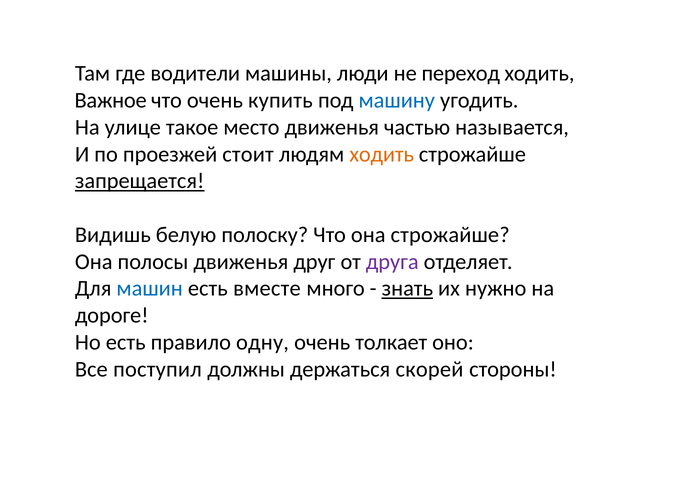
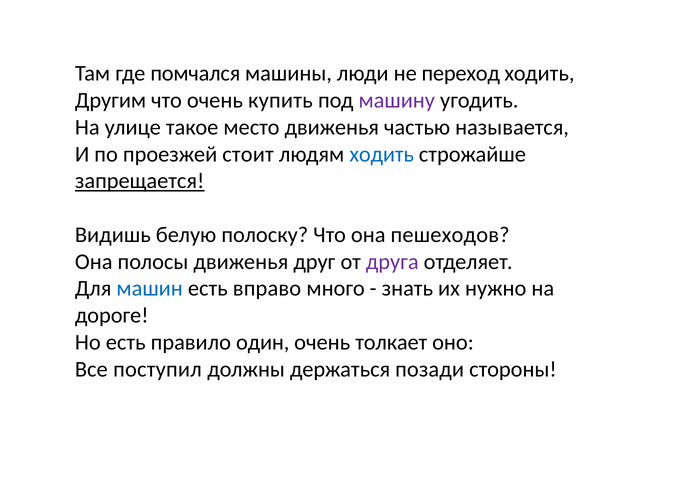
водители: водители -> помчался
Важное: Важное -> Другим
машину colour: blue -> purple
ходить at (382, 154) colour: orange -> blue
она строжайше: строжайше -> пешеходов
вместе: вместе -> вправо
знать underline: present -> none
одну: одну -> один
скорей: скорей -> позади
